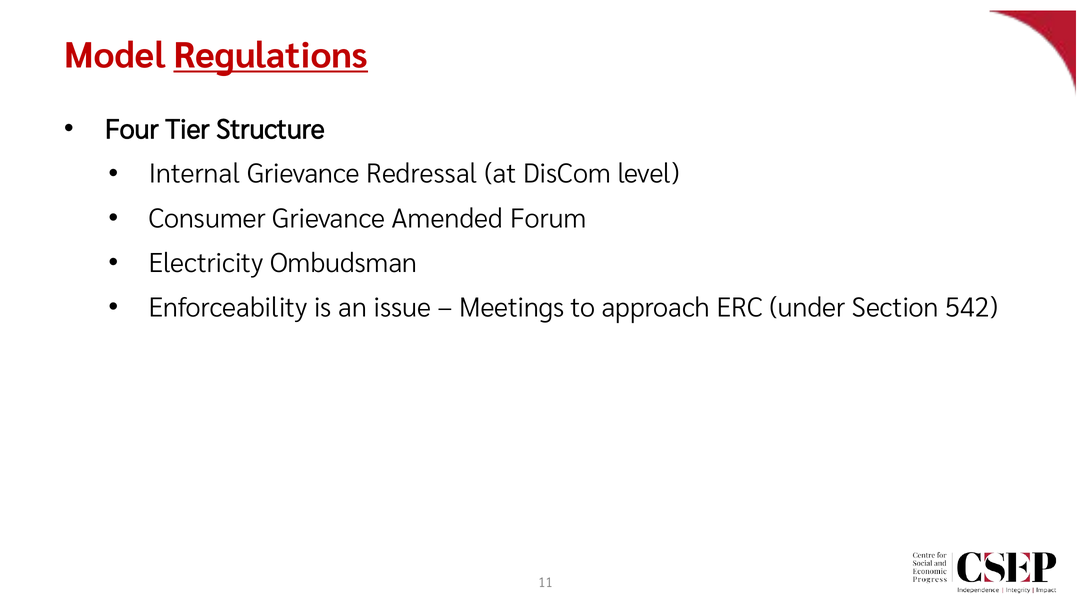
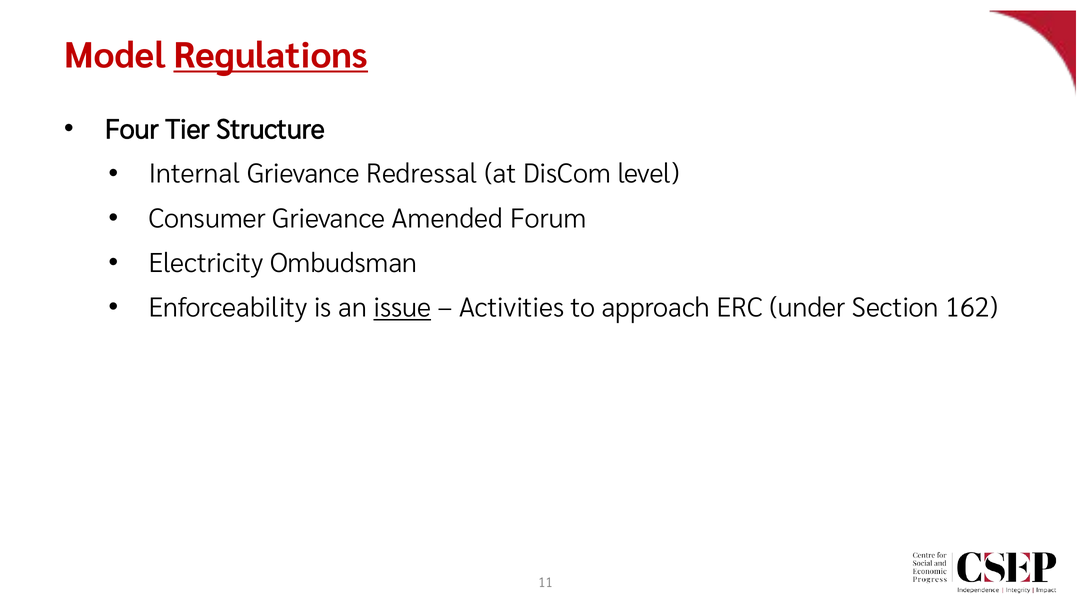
issue underline: none -> present
Meetings: Meetings -> Activities
542: 542 -> 162
